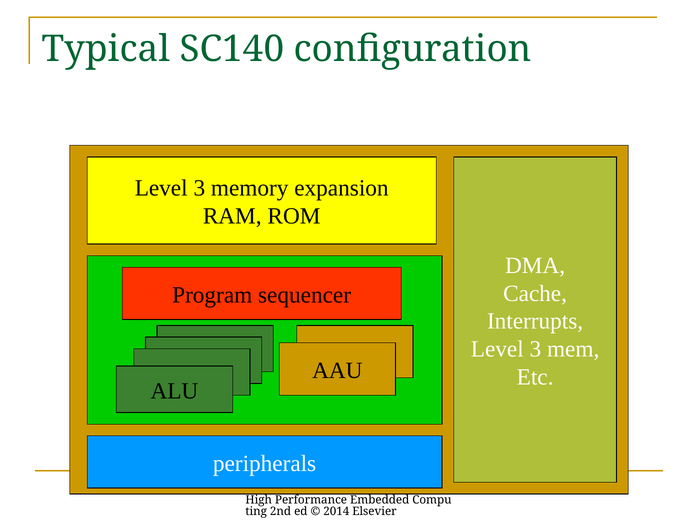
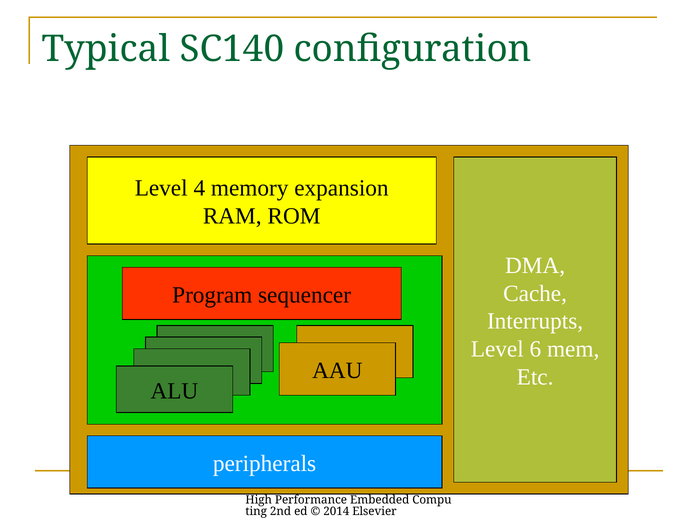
3 at (199, 188): 3 -> 4
3 at (535, 349): 3 -> 6
